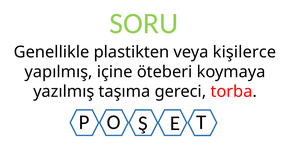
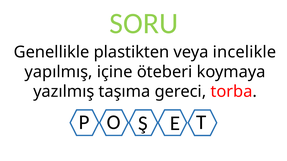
kişilerce: kişilerce -> incelikle
